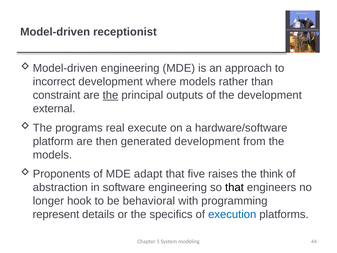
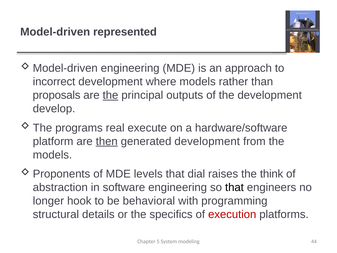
receptionist: receptionist -> represented
constraint: constraint -> proposals
external: external -> develop
then underline: none -> present
adapt: adapt -> levels
five: five -> dial
represent: represent -> structural
execution colour: blue -> red
